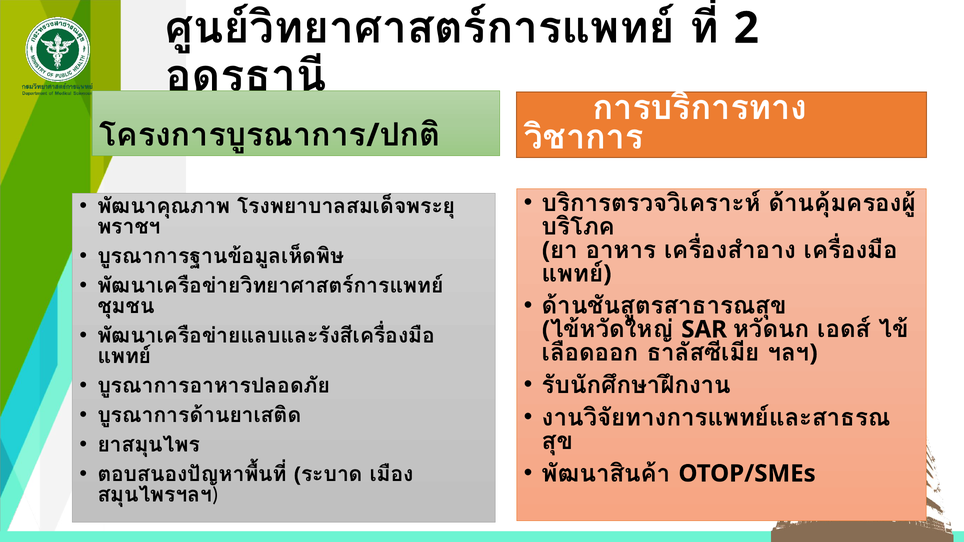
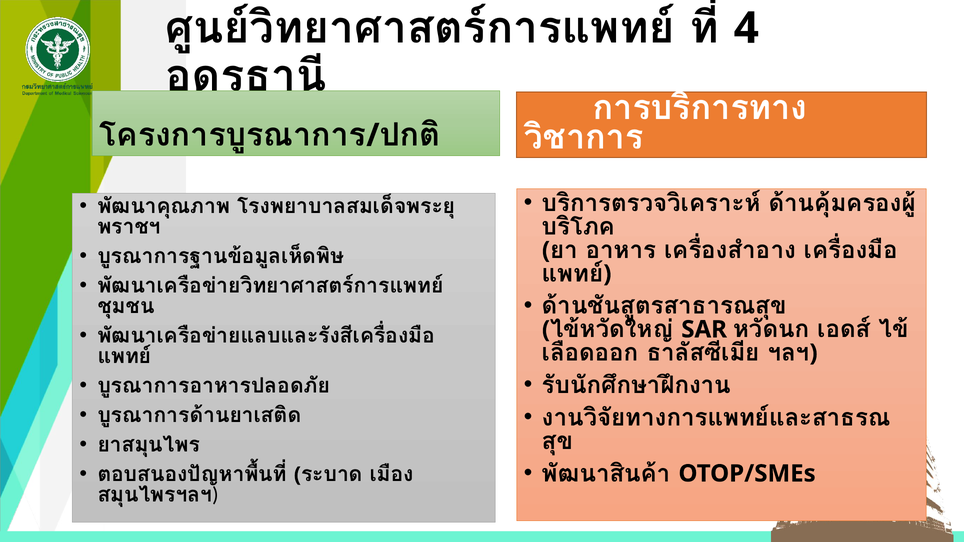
2: 2 -> 4
